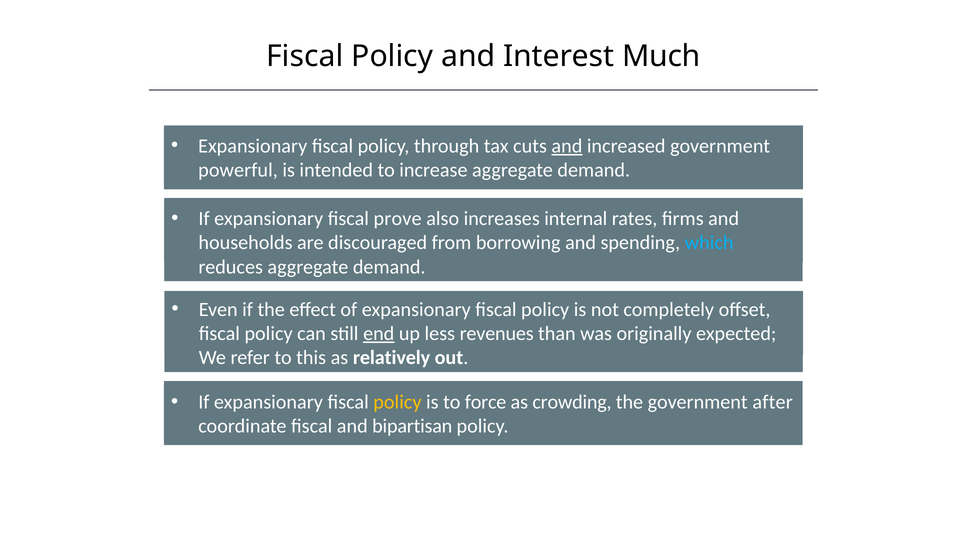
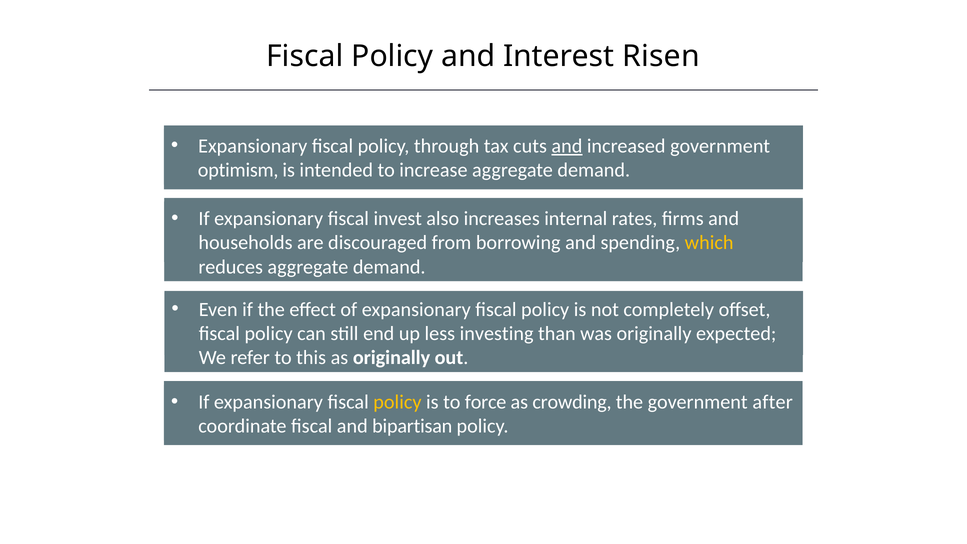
Much: Much -> Risen
powerful: powerful -> optimism
prove: prove -> invest
which colour: light blue -> yellow
end underline: present -> none
revenues: revenues -> investing
as relatively: relatively -> originally
